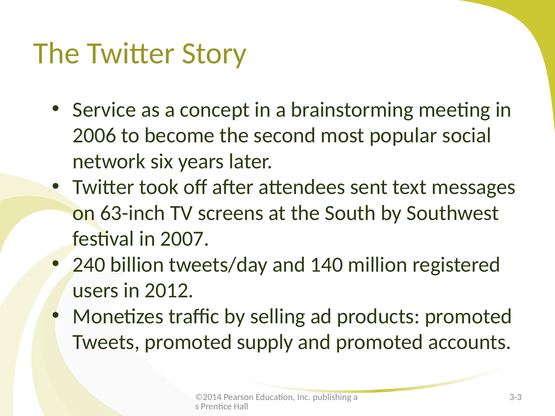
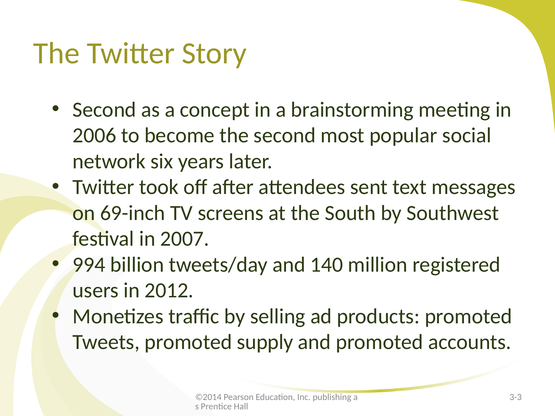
Service at (104, 110): Service -> Second
63-inch: 63-inch -> 69-inch
240: 240 -> 994
